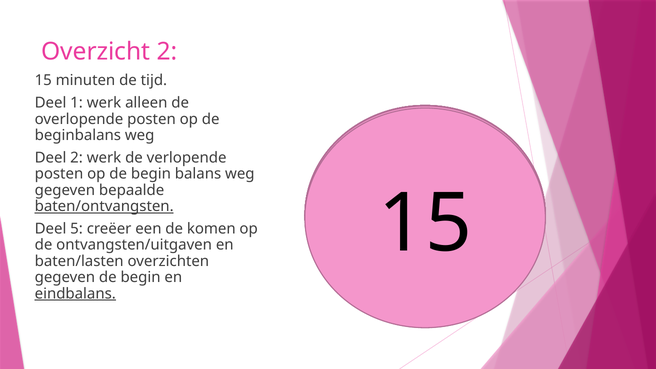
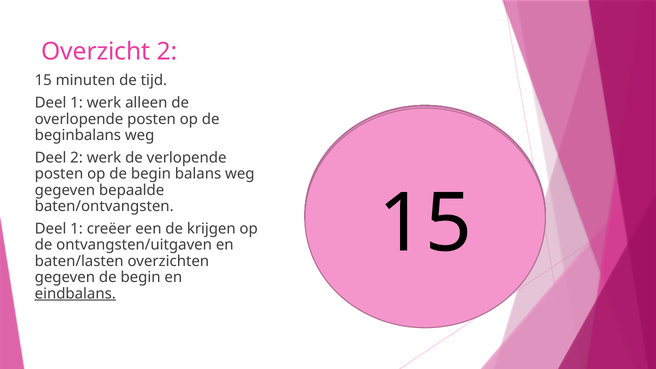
baten/ontvangsten underline: present -> none
5 at (77, 229): 5 -> 1
komen: komen -> krijgen
